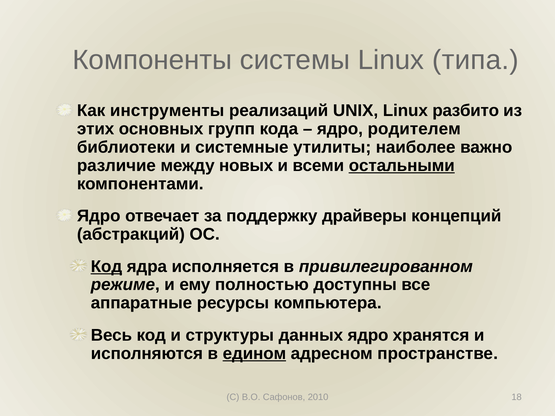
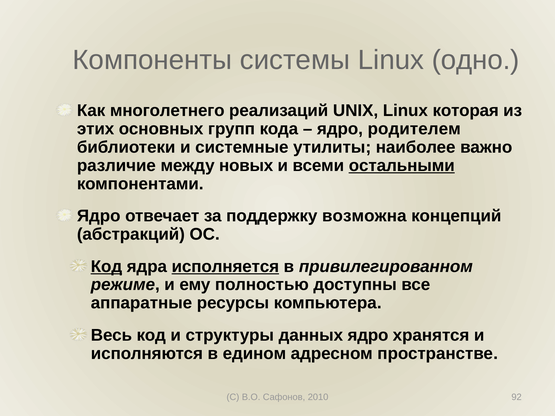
типа: типа -> одно
инструменты: инструменты -> многолетнего
разбито: разбито -> которая
драйверы: драйверы -> возможна
исполняется underline: none -> present
едином underline: present -> none
18: 18 -> 92
